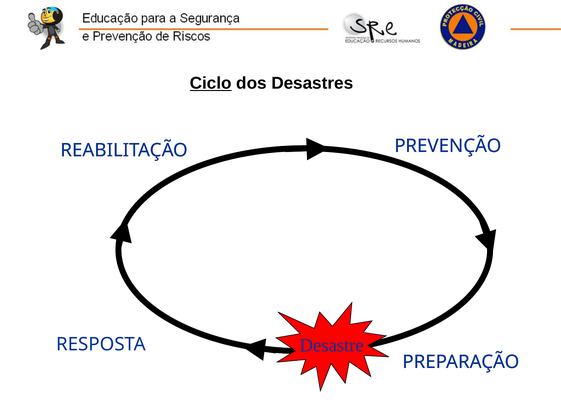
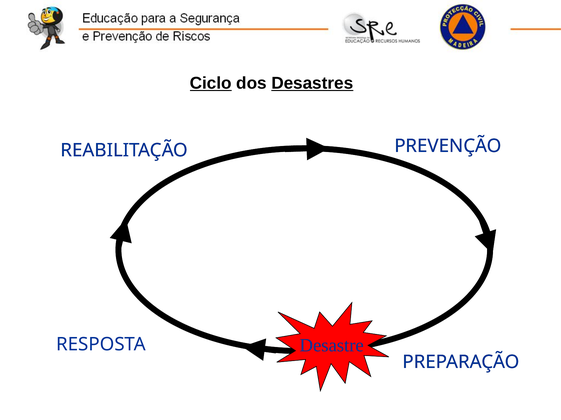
Desastres underline: none -> present
